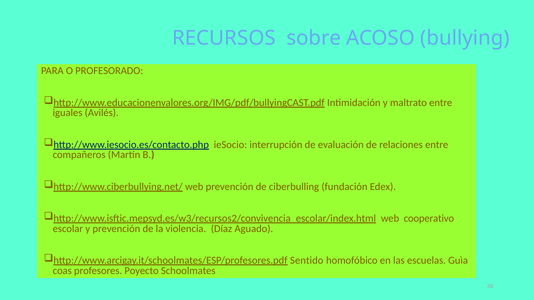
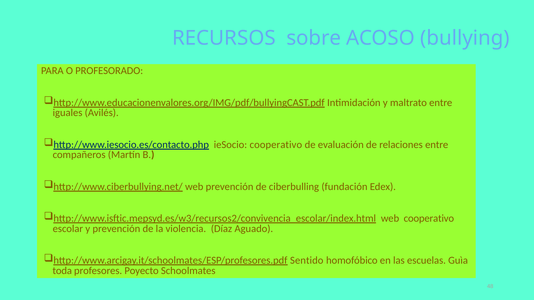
ieSocio interrupción: interrupción -> cooperativo
coas: coas -> toda
